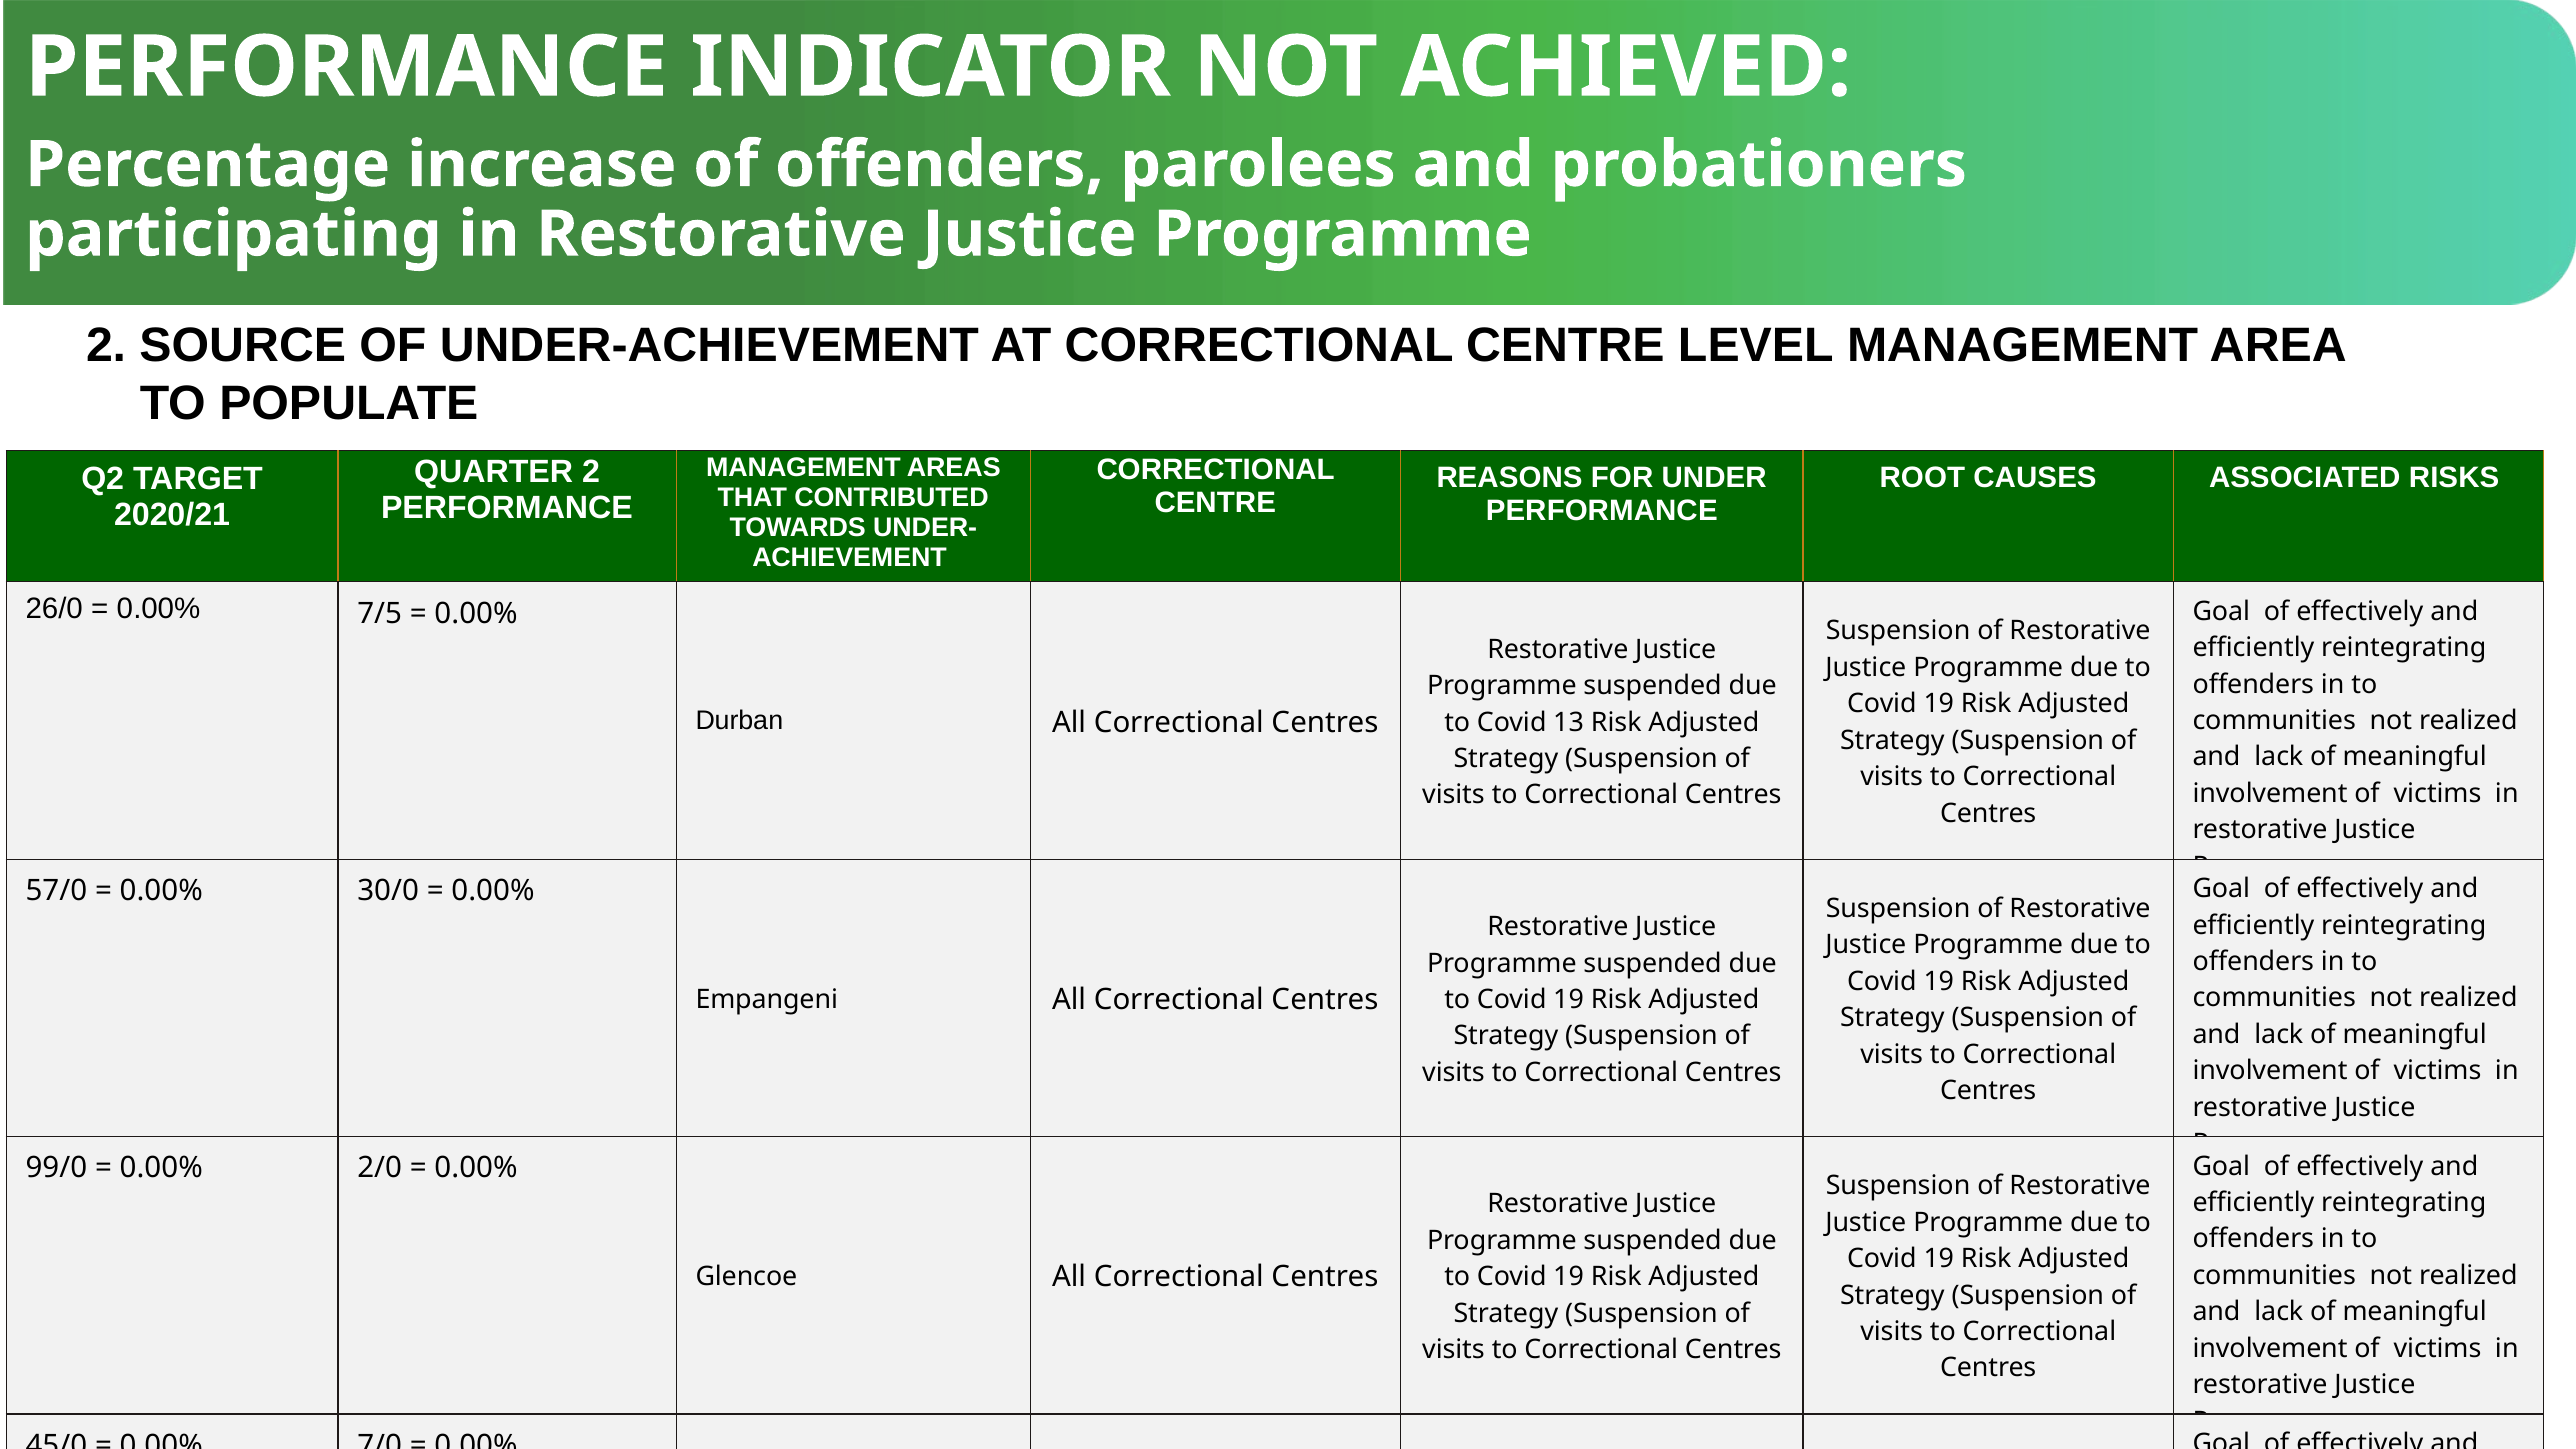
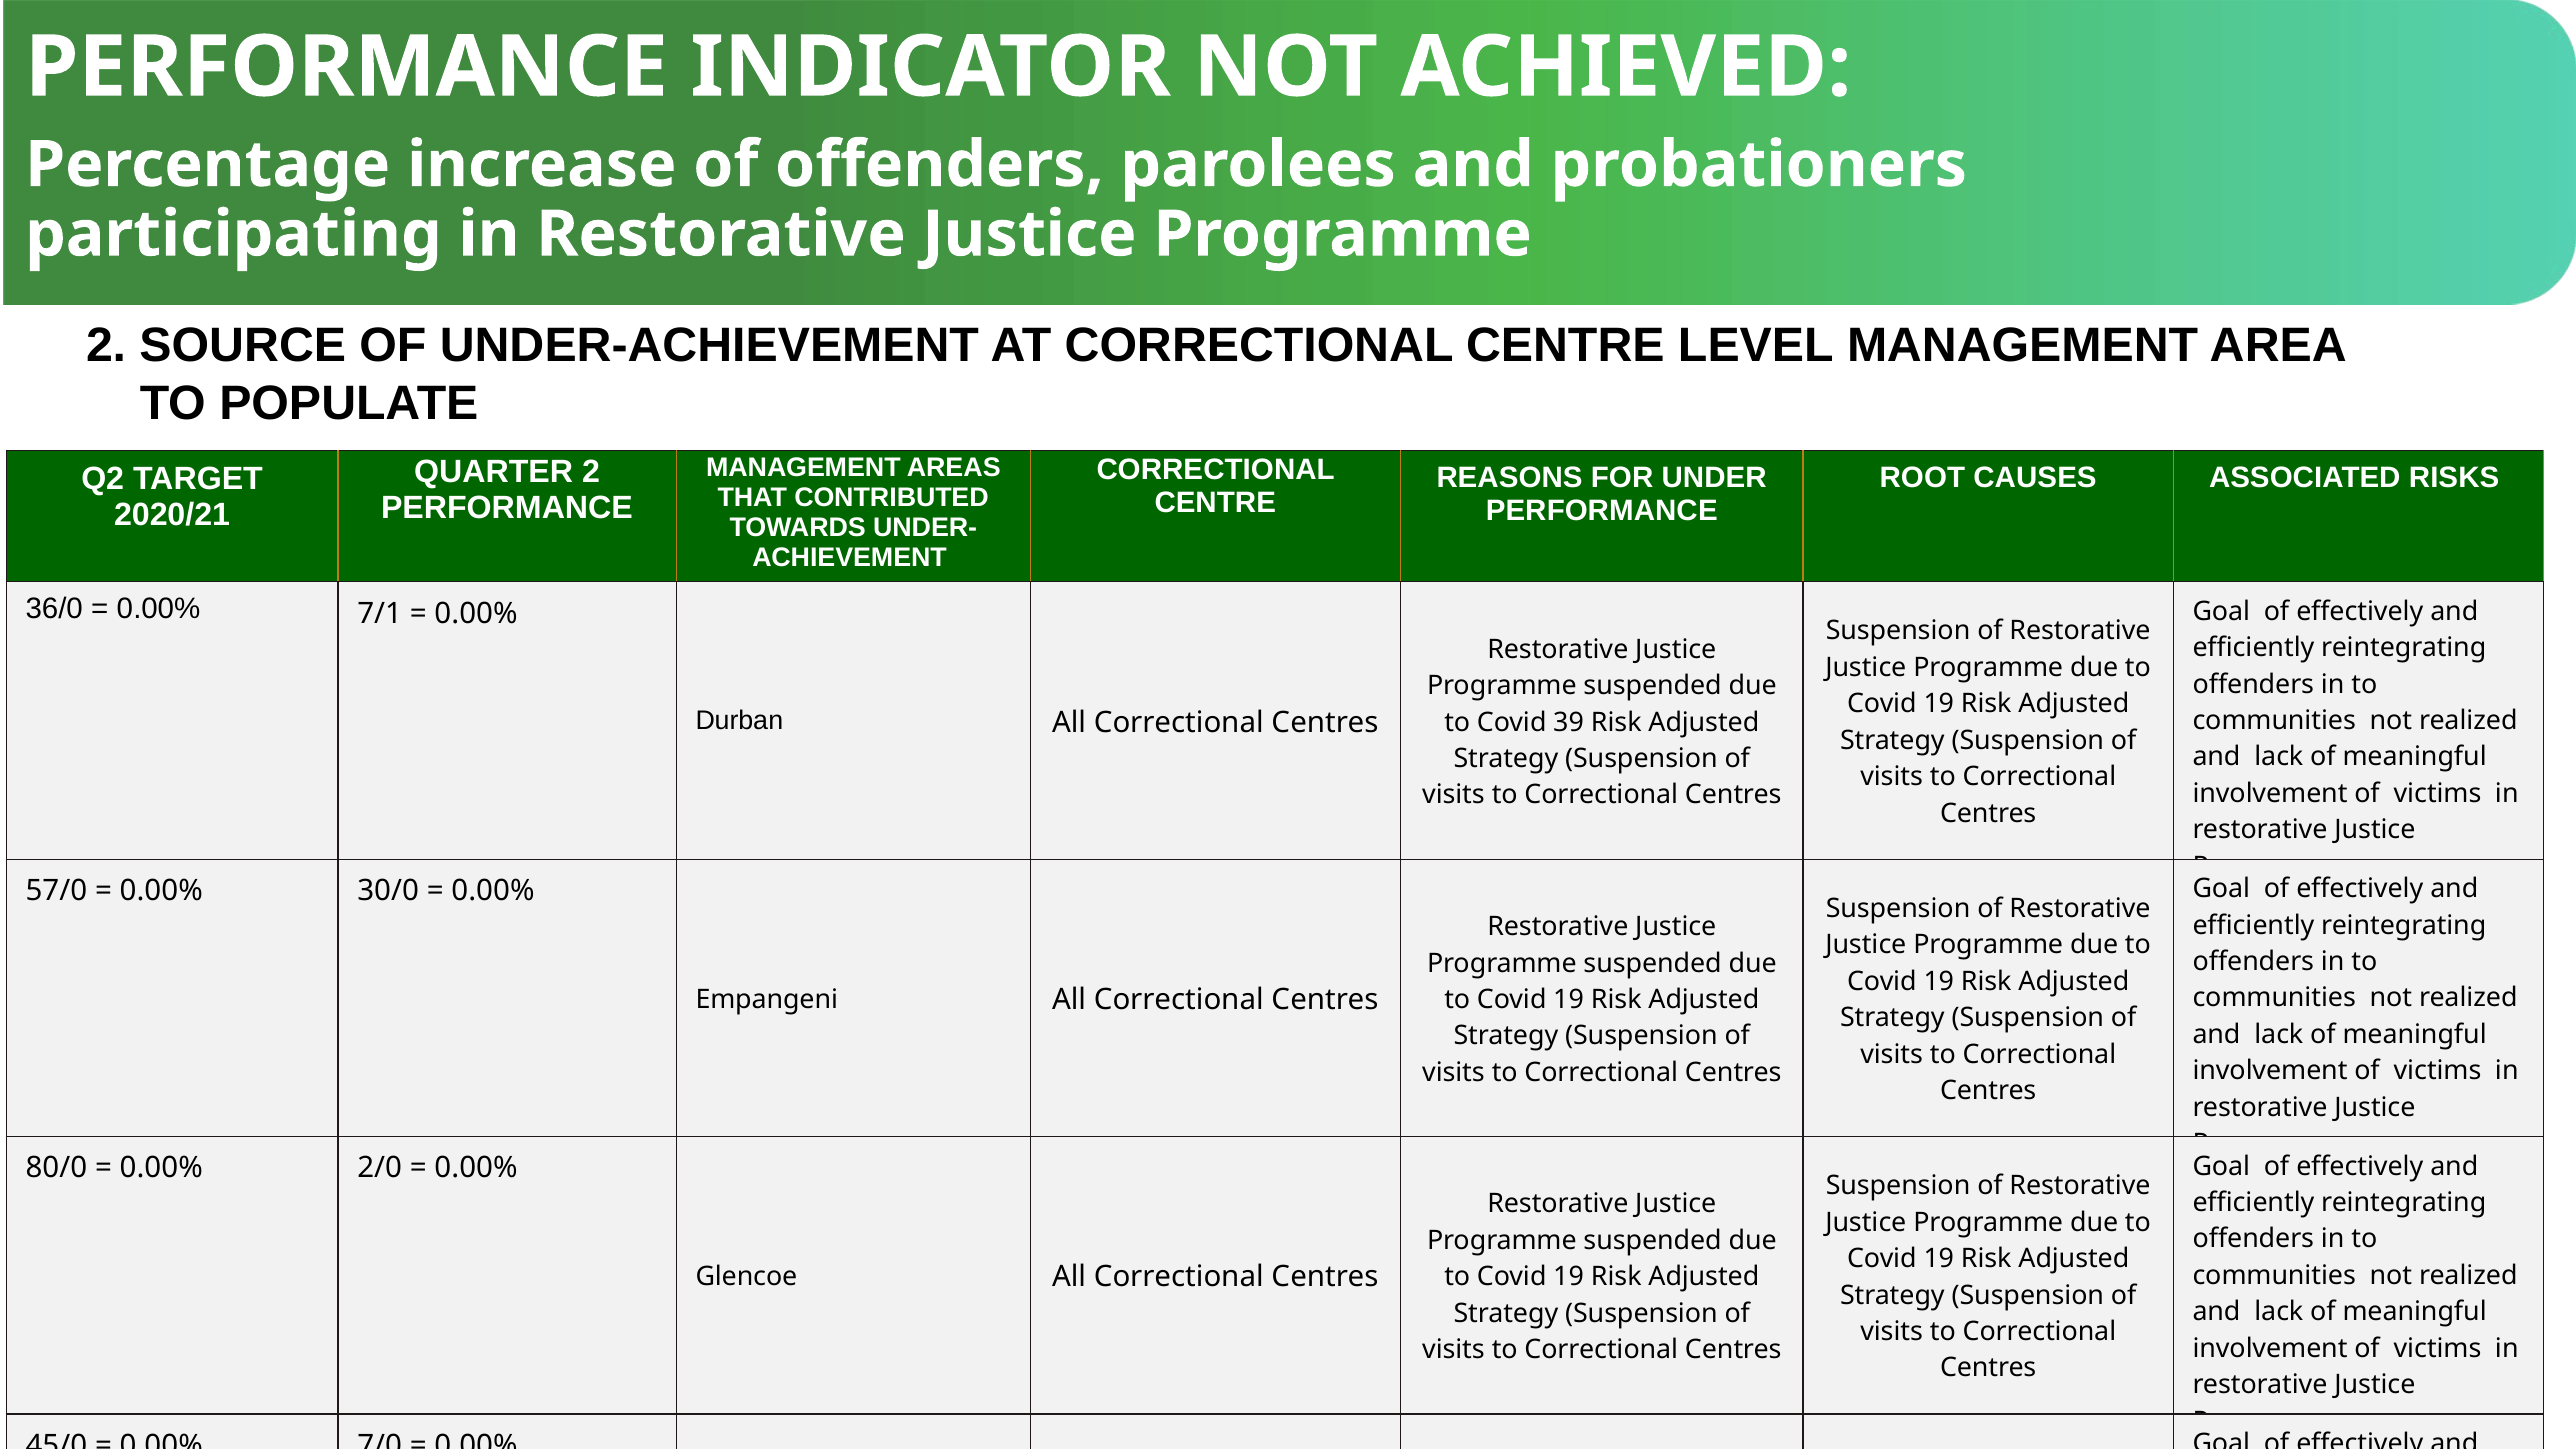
26/0: 26/0 -> 36/0
7/5: 7/5 -> 7/1
13: 13 -> 39
99/0: 99/0 -> 80/0
